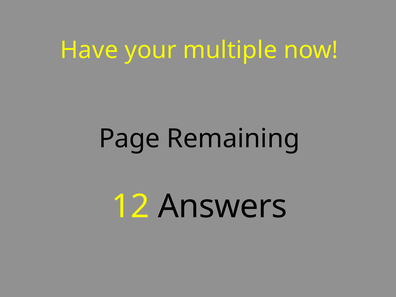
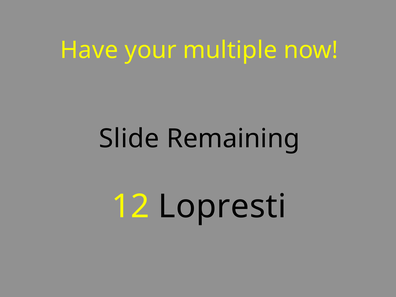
Page: Page -> Slide
Answers: Answers -> Lopresti
